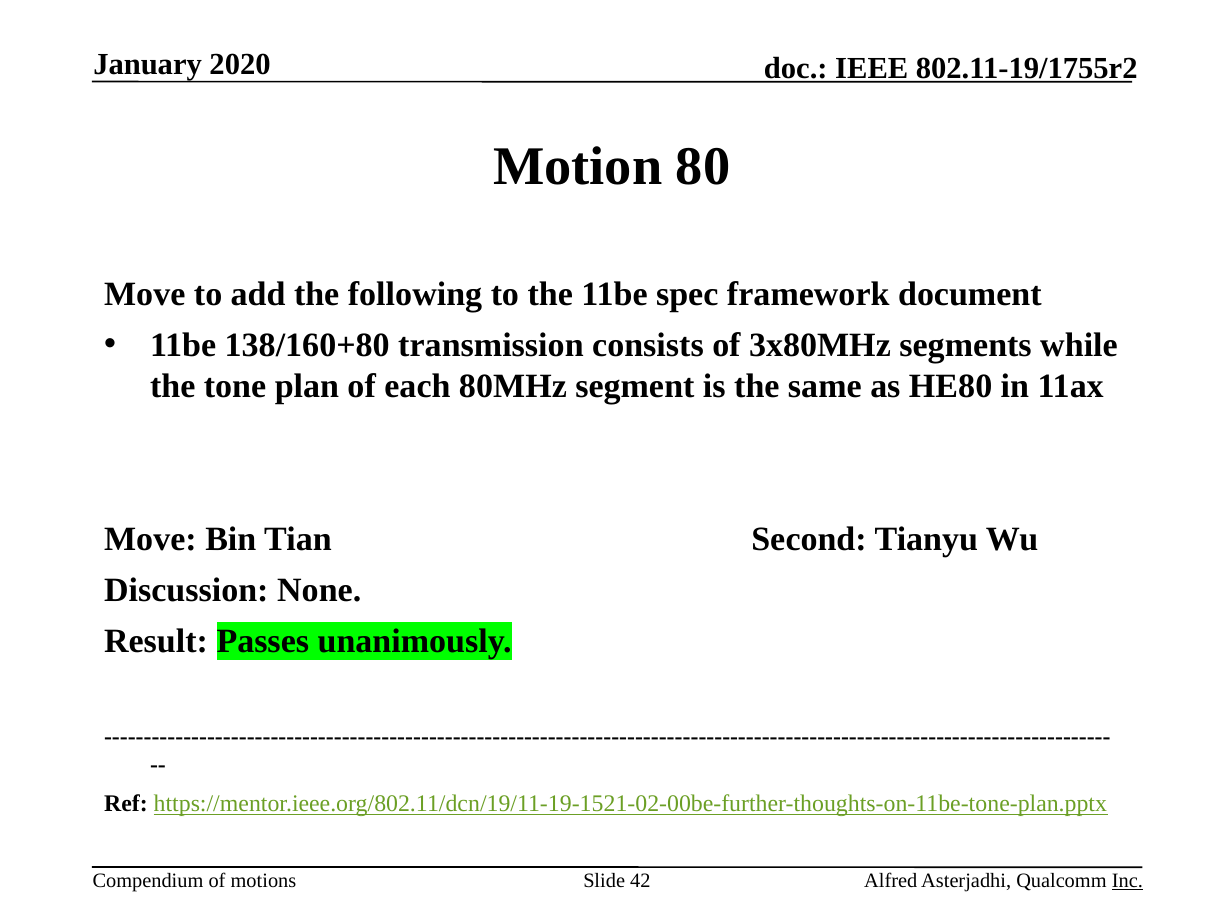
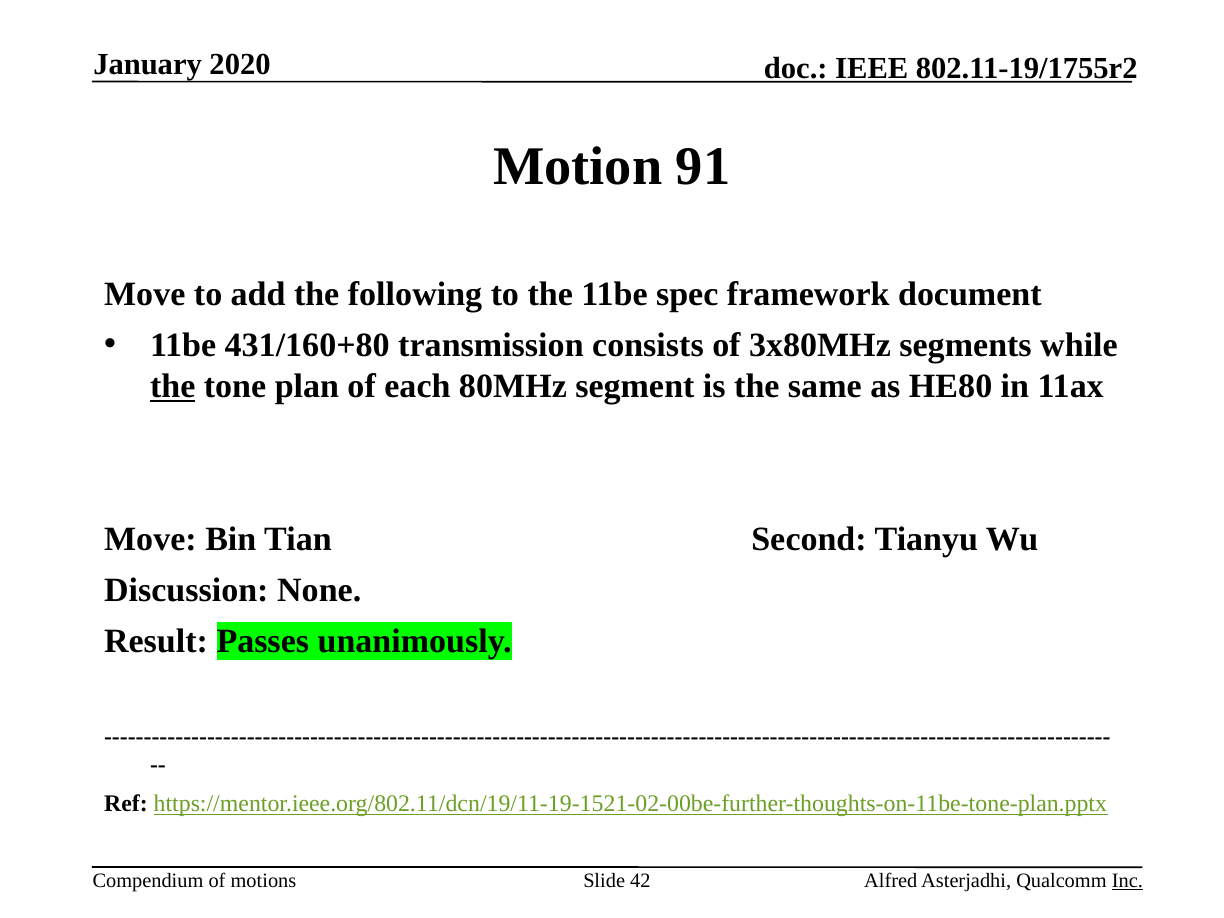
80: 80 -> 91
138/160+80: 138/160+80 -> 431/160+80
the at (173, 386) underline: none -> present
